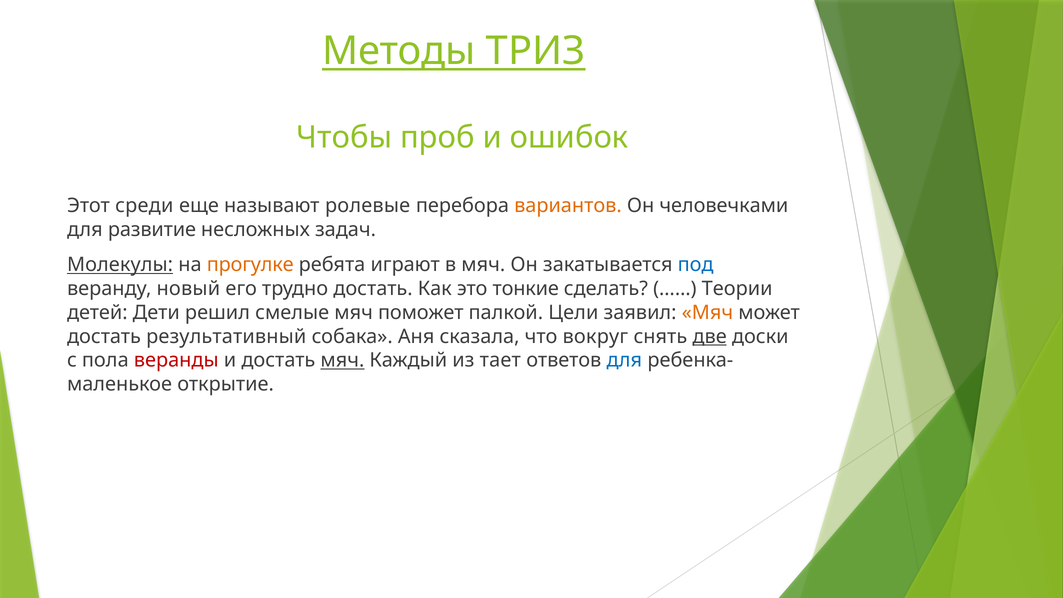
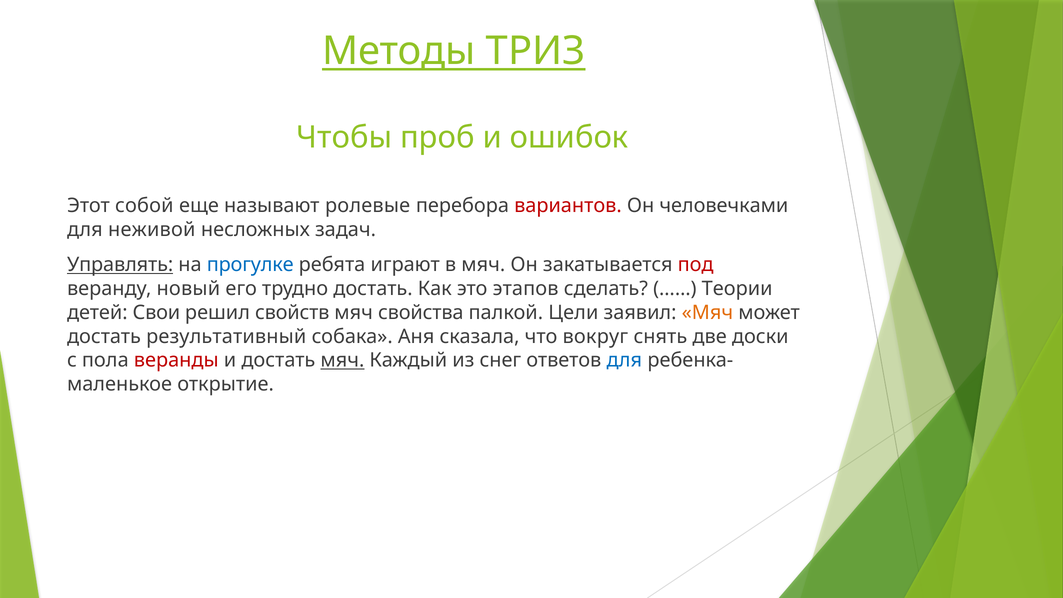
среди: среди -> собой
вариантов colour: orange -> red
развитие: развитие -> неживой
Молекулы: Молекулы -> Управлять
прогулке colour: orange -> blue
под colour: blue -> red
тонкие: тонкие -> этапов
Дети: Дети -> Свои
смелые: смелые -> свойств
поможет: поможет -> свойства
две underline: present -> none
тает: тает -> снег
